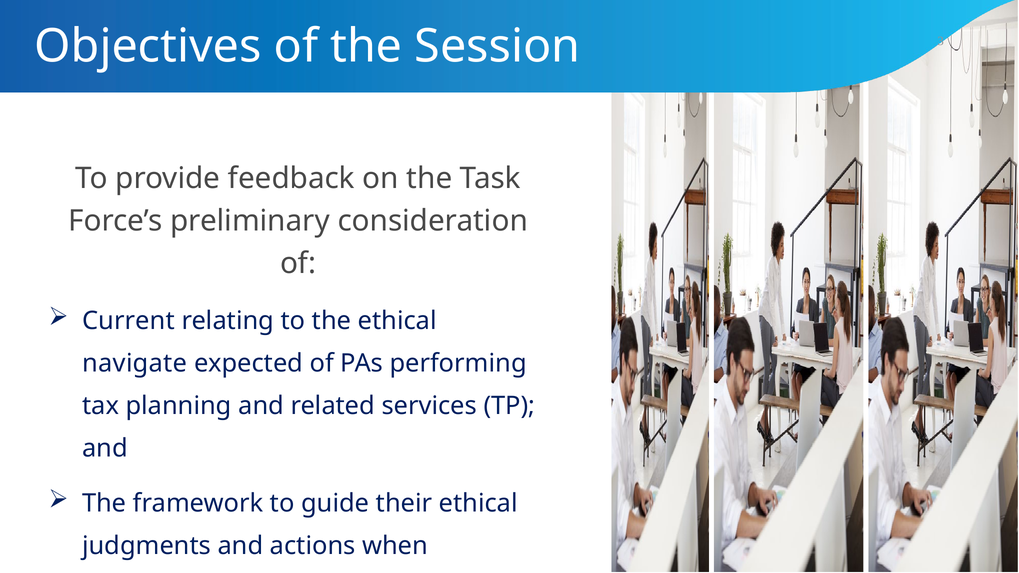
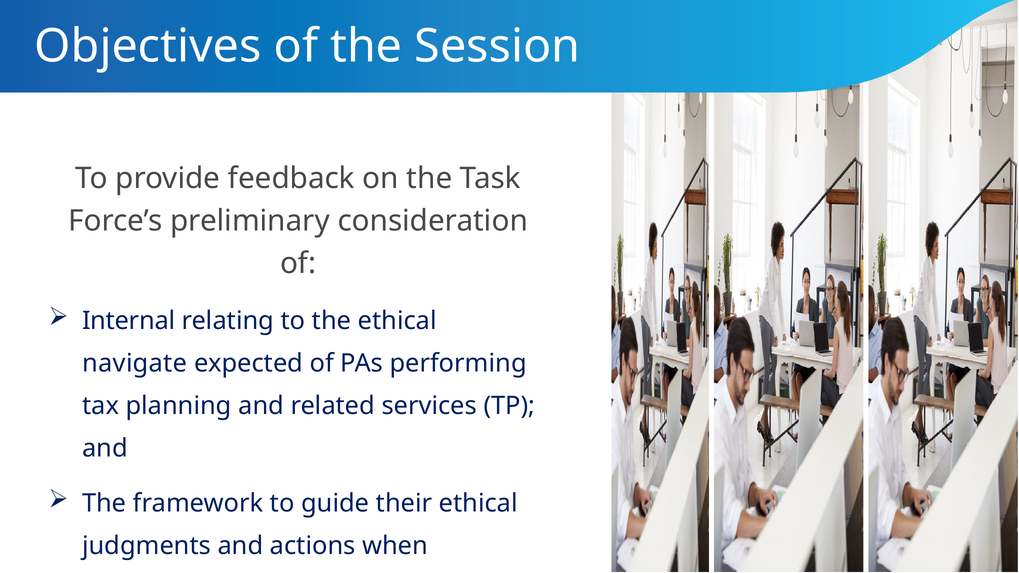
3: 3 -> 1
Current: Current -> Internal
